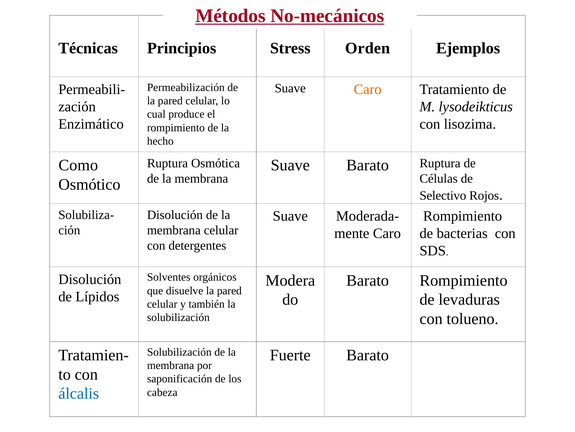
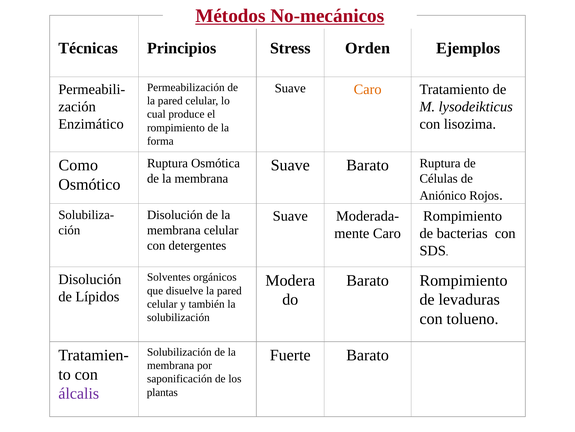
hecho: hecho -> forma
Selectivo: Selectivo -> Aniónico
álcalis colour: blue -> purple
cabeza: cabeza -> plantas
